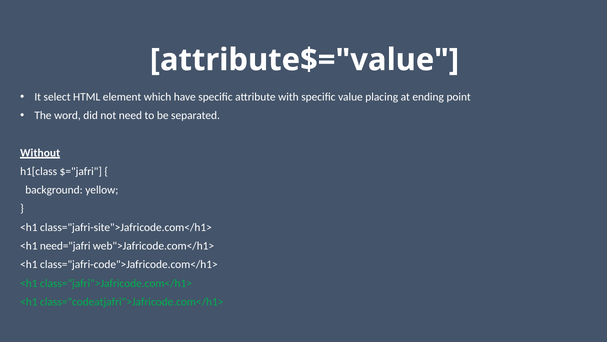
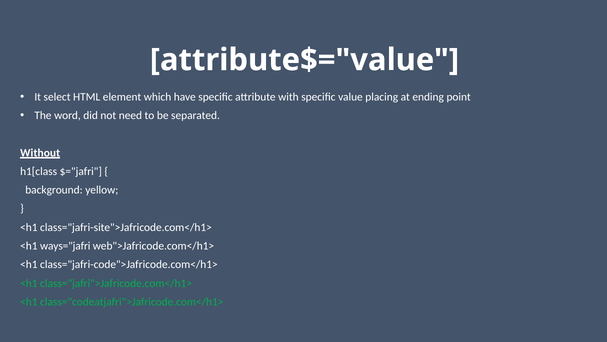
need="jafri: need="jafri -> ways="jafri
